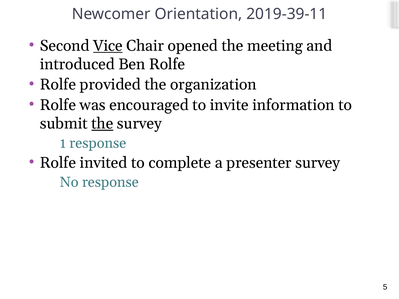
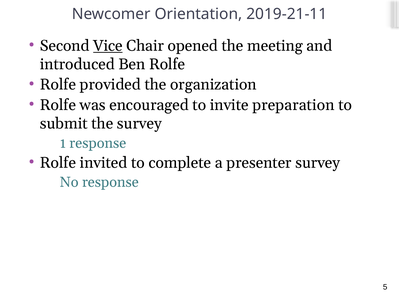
2019-39-11: 2019-39-11 -> 2019-21-11
information: information -> preparation
the at (102, 124) underline: present -> none
